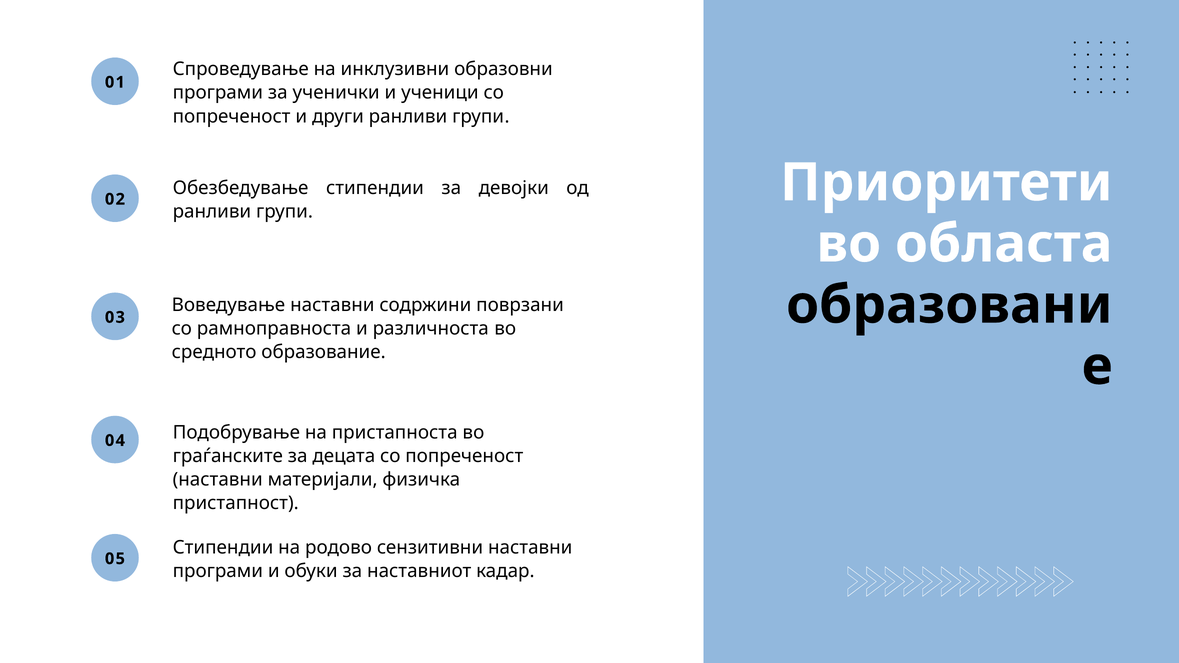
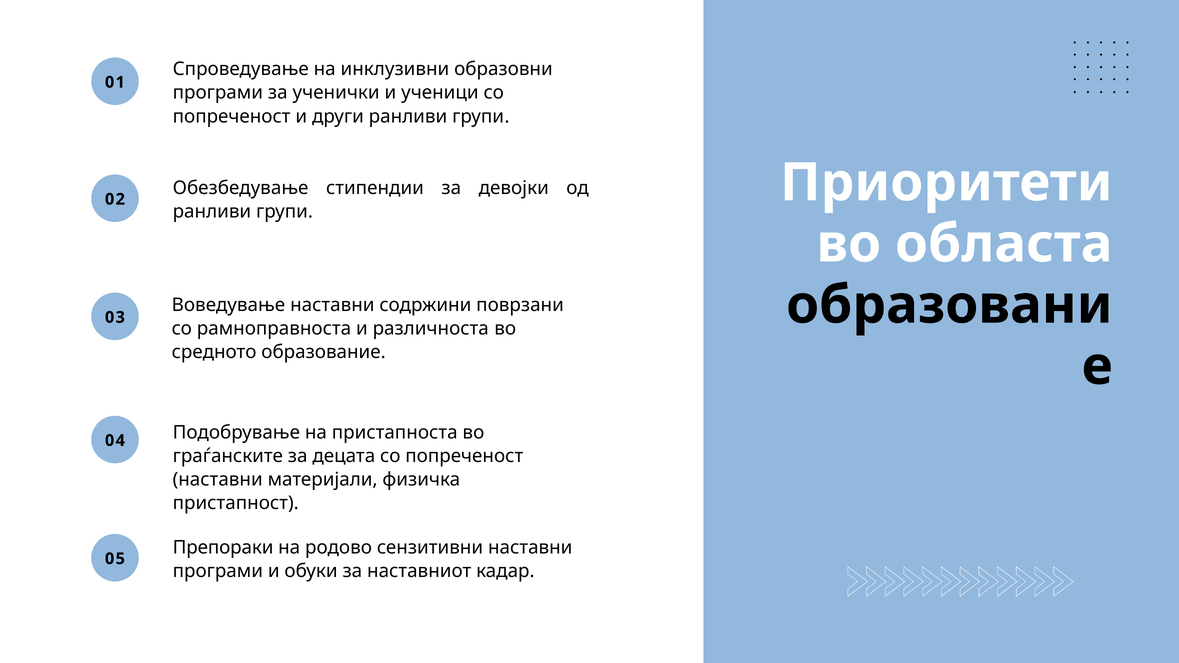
Стипендии at (223, 548): Стипендии -> Препораки
